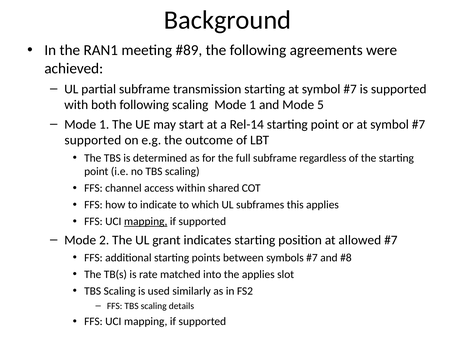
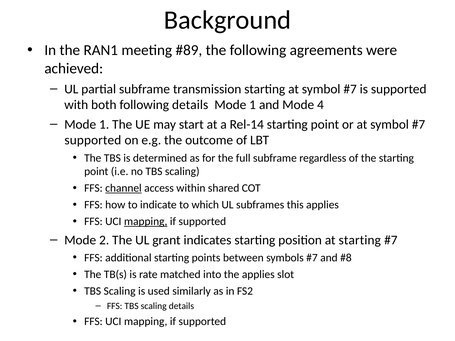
following scaling: scaling -> details
5: 5 -> 4
channel underline: none -> present
at allowed: allowed -> starting
